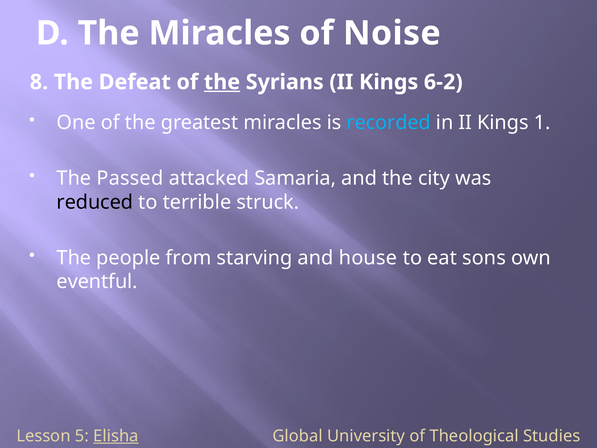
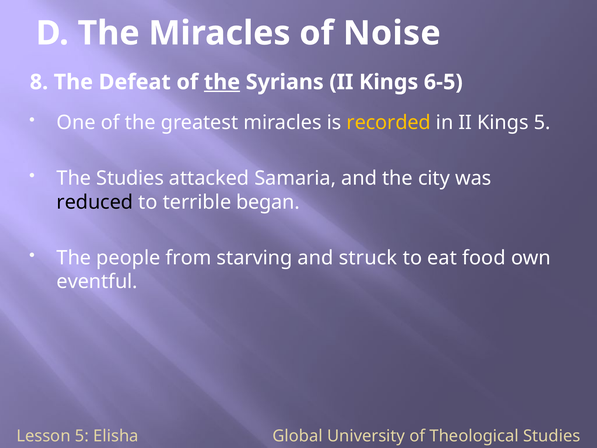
6-2: 6-2 -> 6-5
recorded colour: light blue -> yellow
Kings 1: 1 -> 5
The Passed: Passed -> Studies
struck: struck -> began
house: house -> struck
sons: sons -> food
Elisha underline: present -> none
